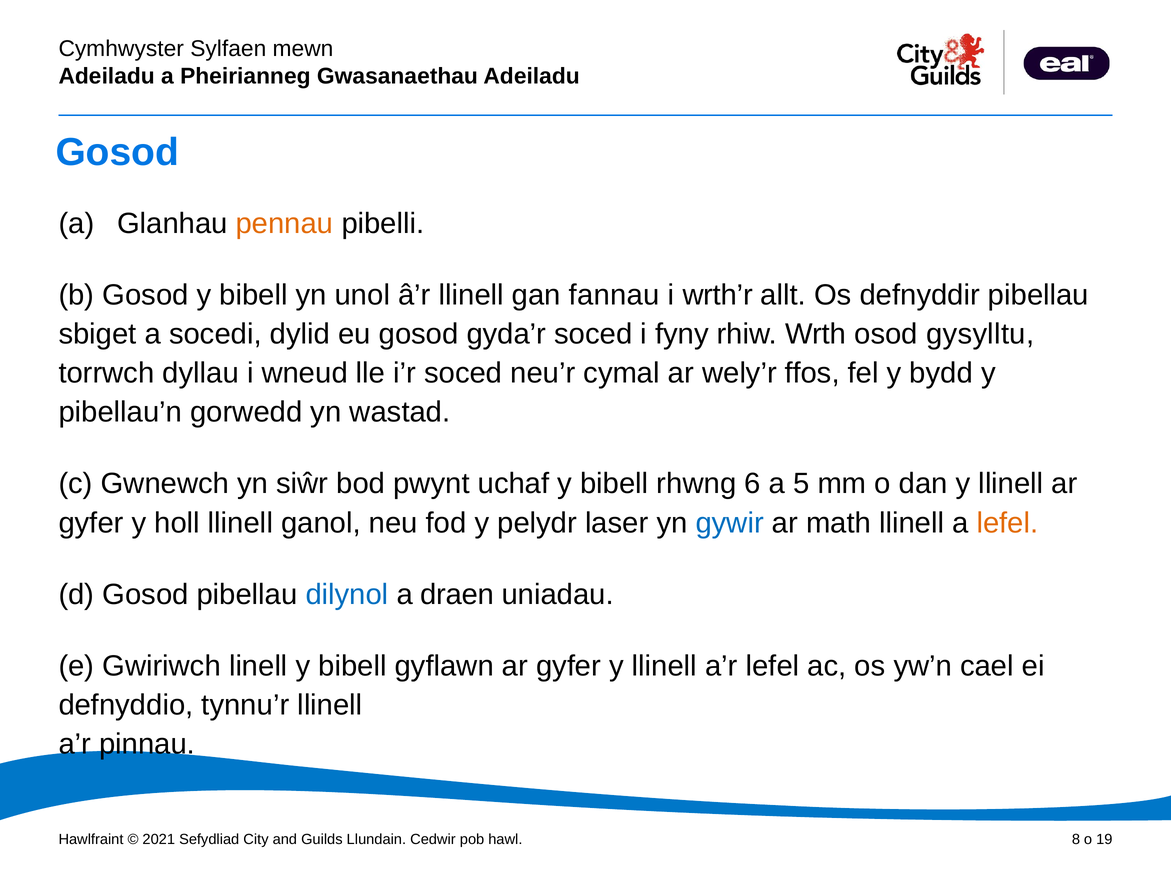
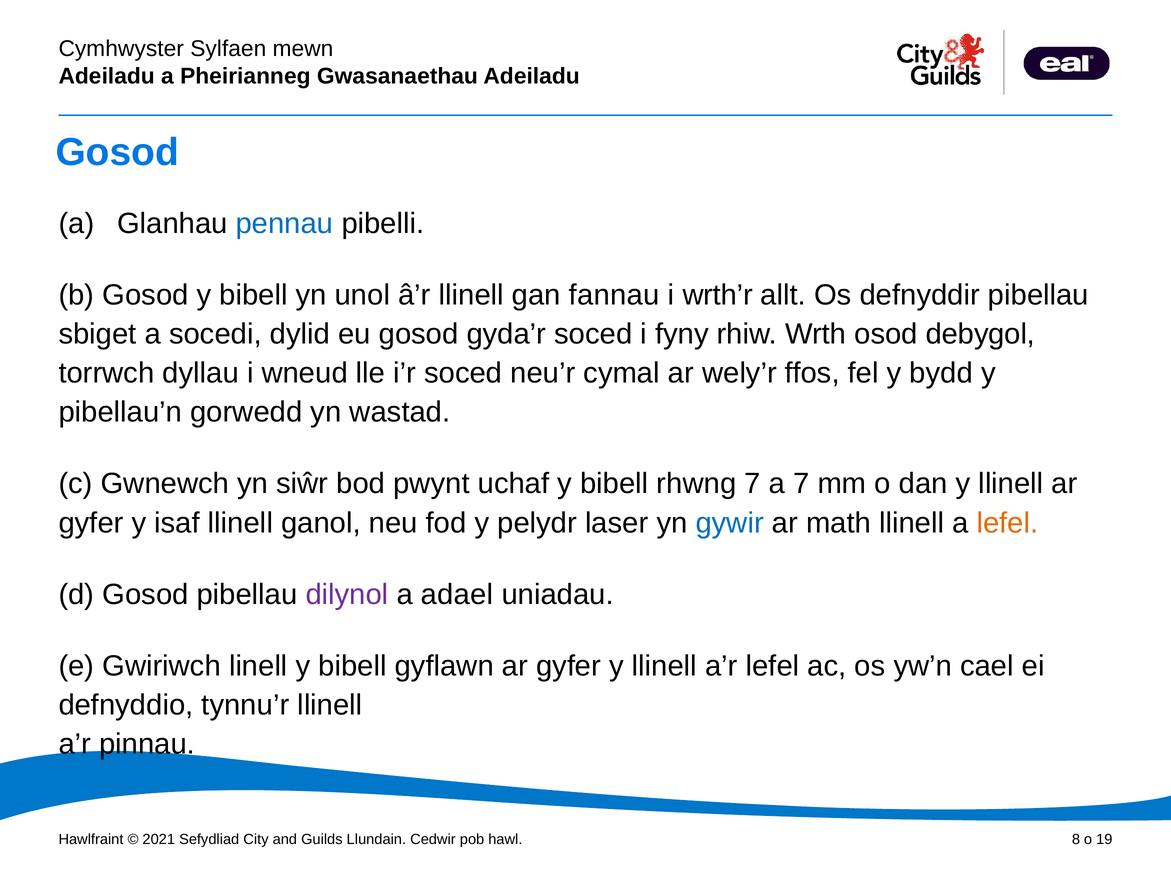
pennau colour: orange -> blue
gysylltu: gysylltu -> debygol
rhwng 6: 6 -> 7
a 5: 5 -> 7
holl: holl -> isaf
dilynol colour: blue -> purple
draen: draen -> adael
